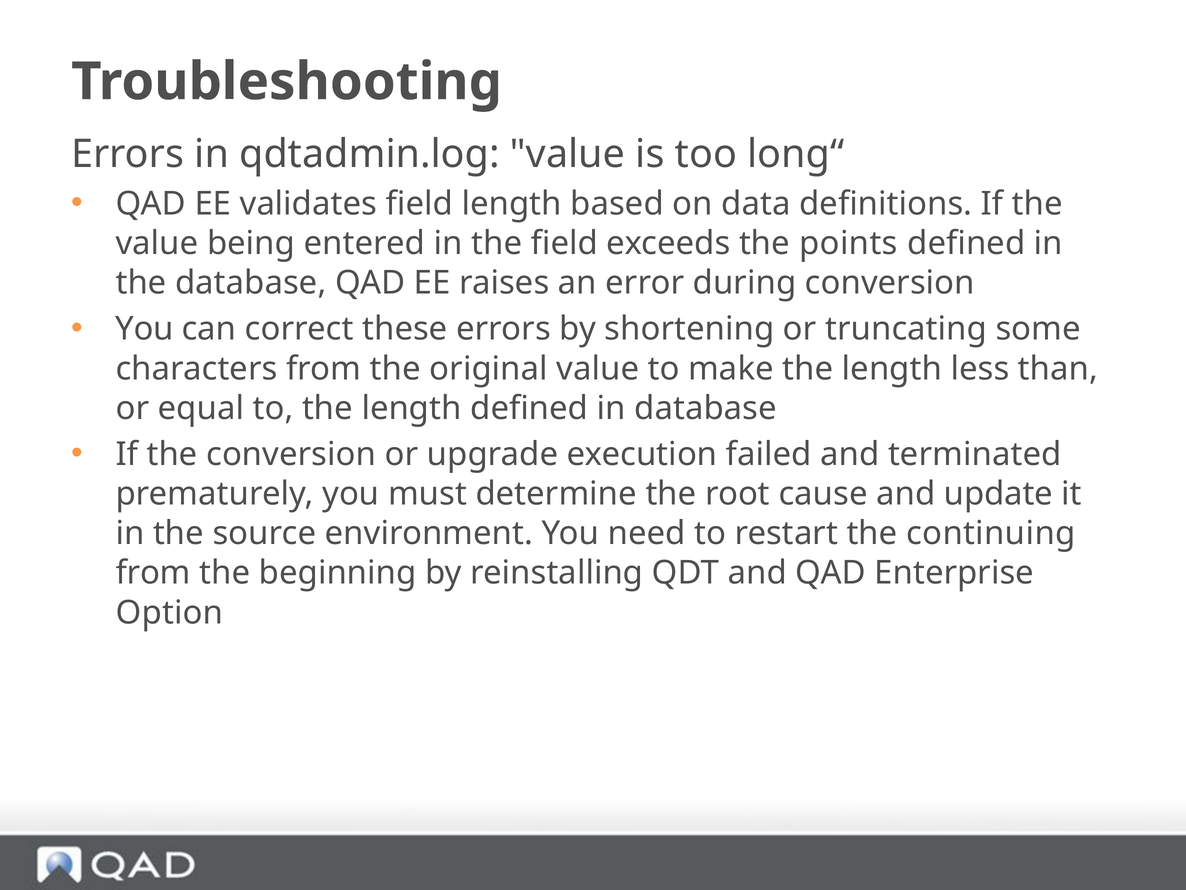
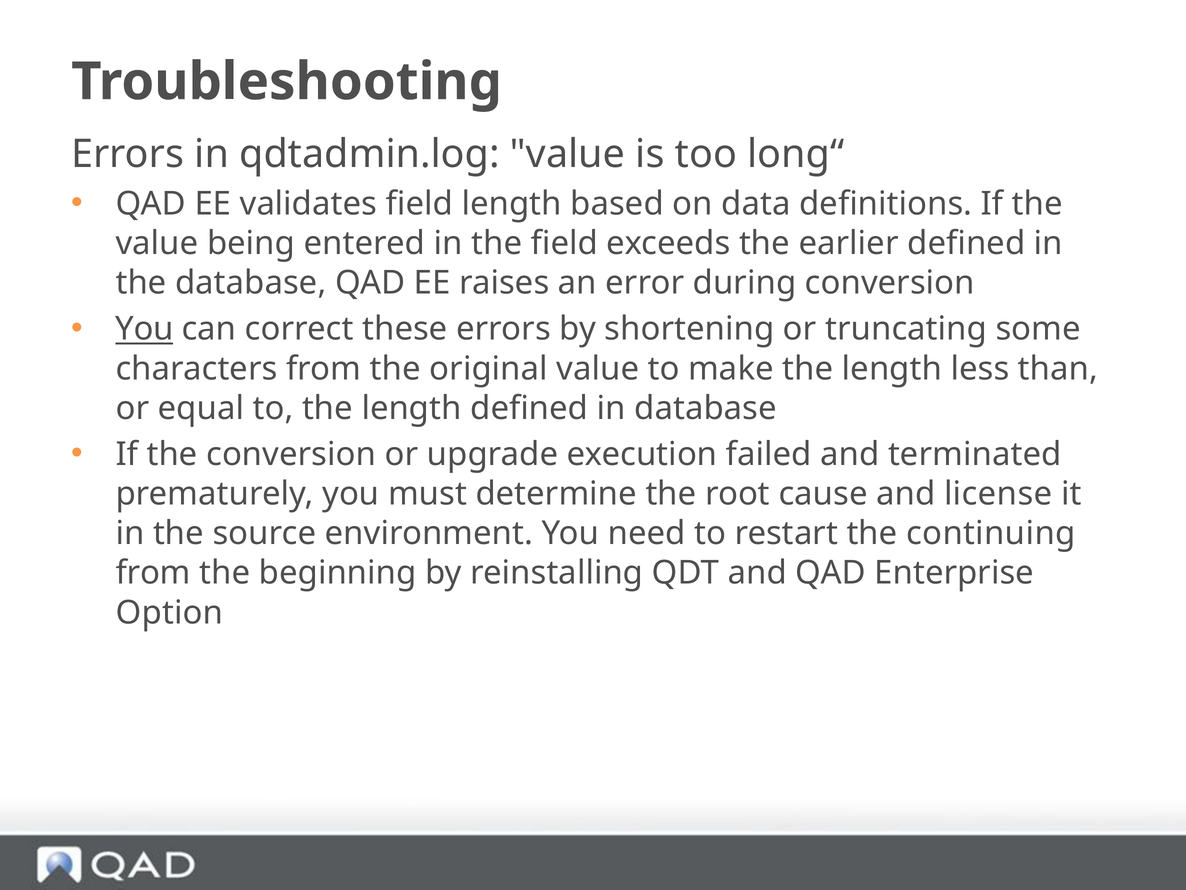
points: points -> earlier
You at (145, 329) underline: none -> present
update: update -> license
